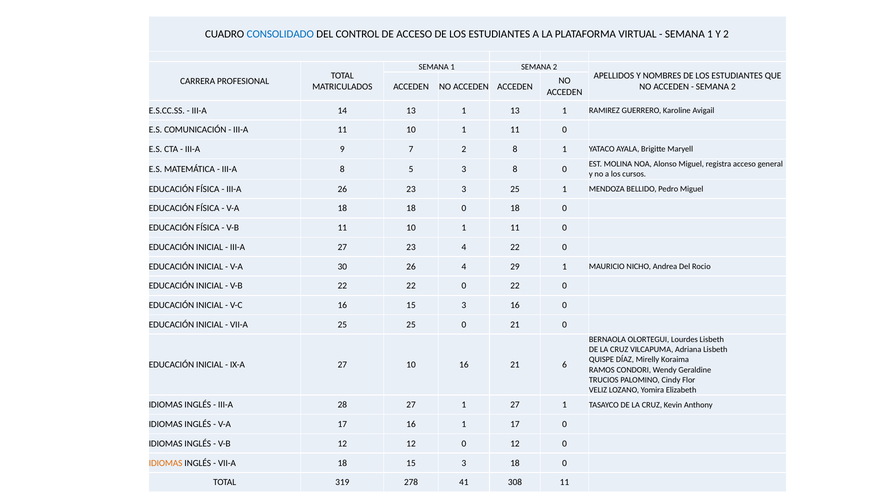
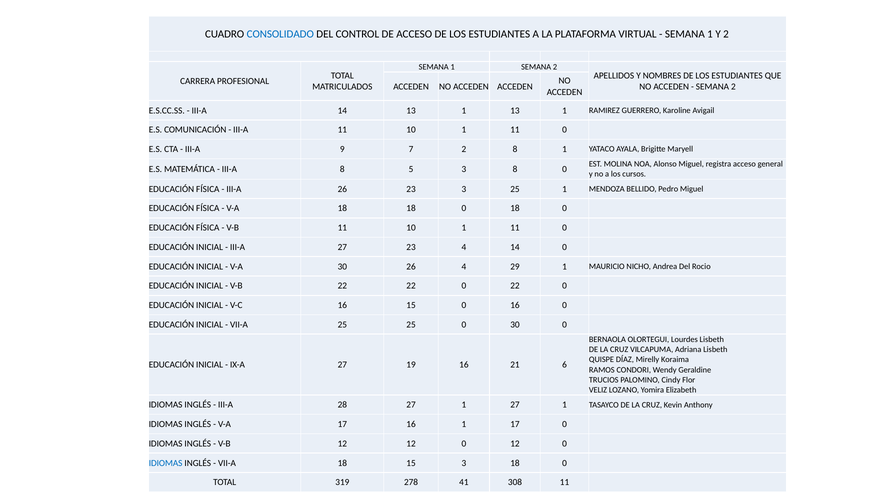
4 22: 22 -> 14
16 15 3: 3 -> 0
0 21: 21 -> 30
27 10: 10 -> 19
IDIOMAS at (166, 463) colour: orange -> blue
